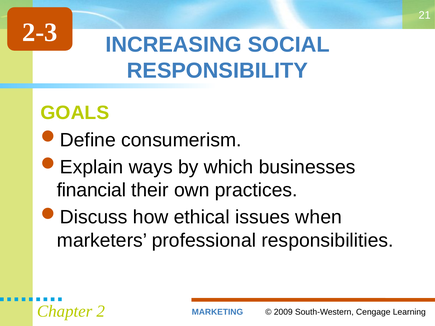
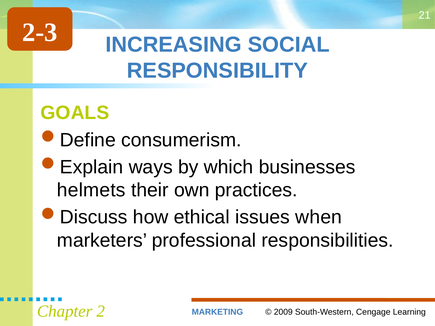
financial: financial -> helmets
